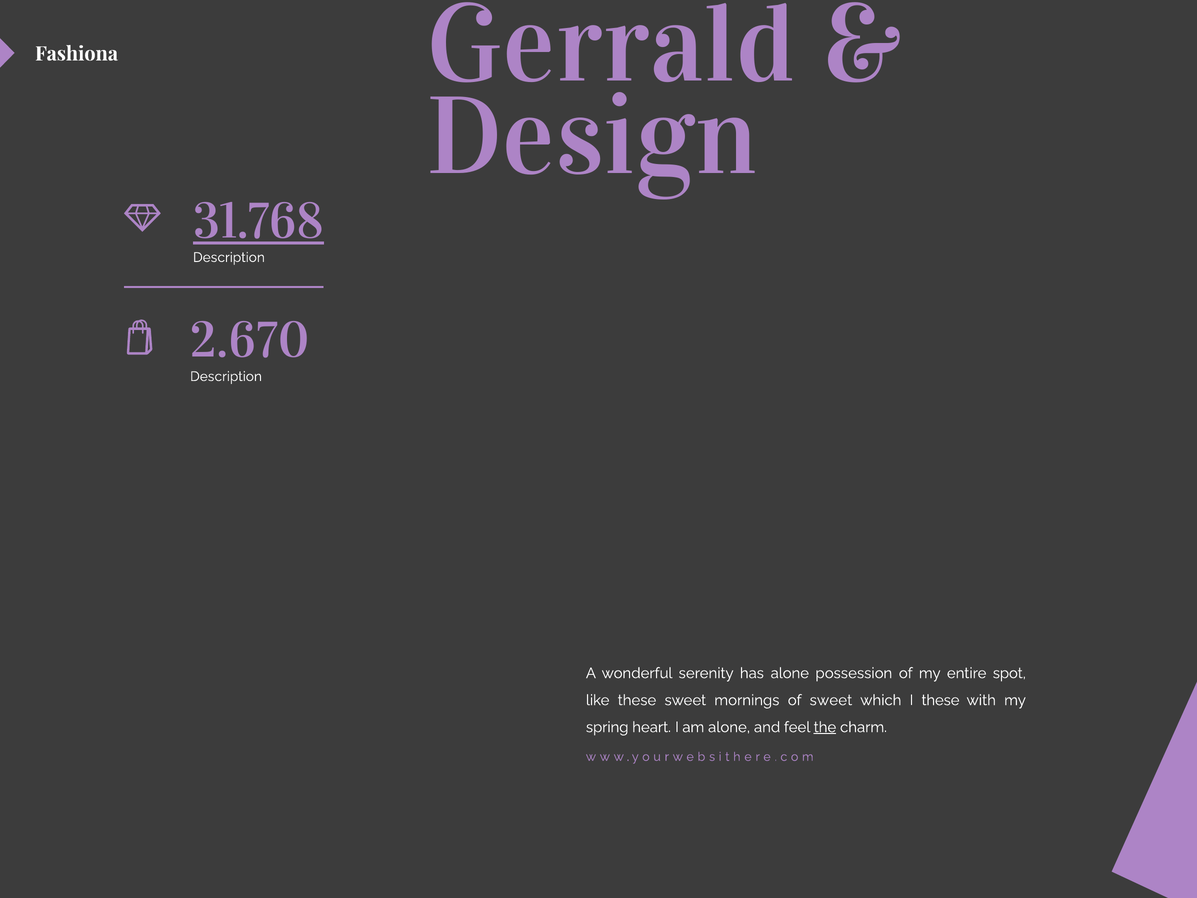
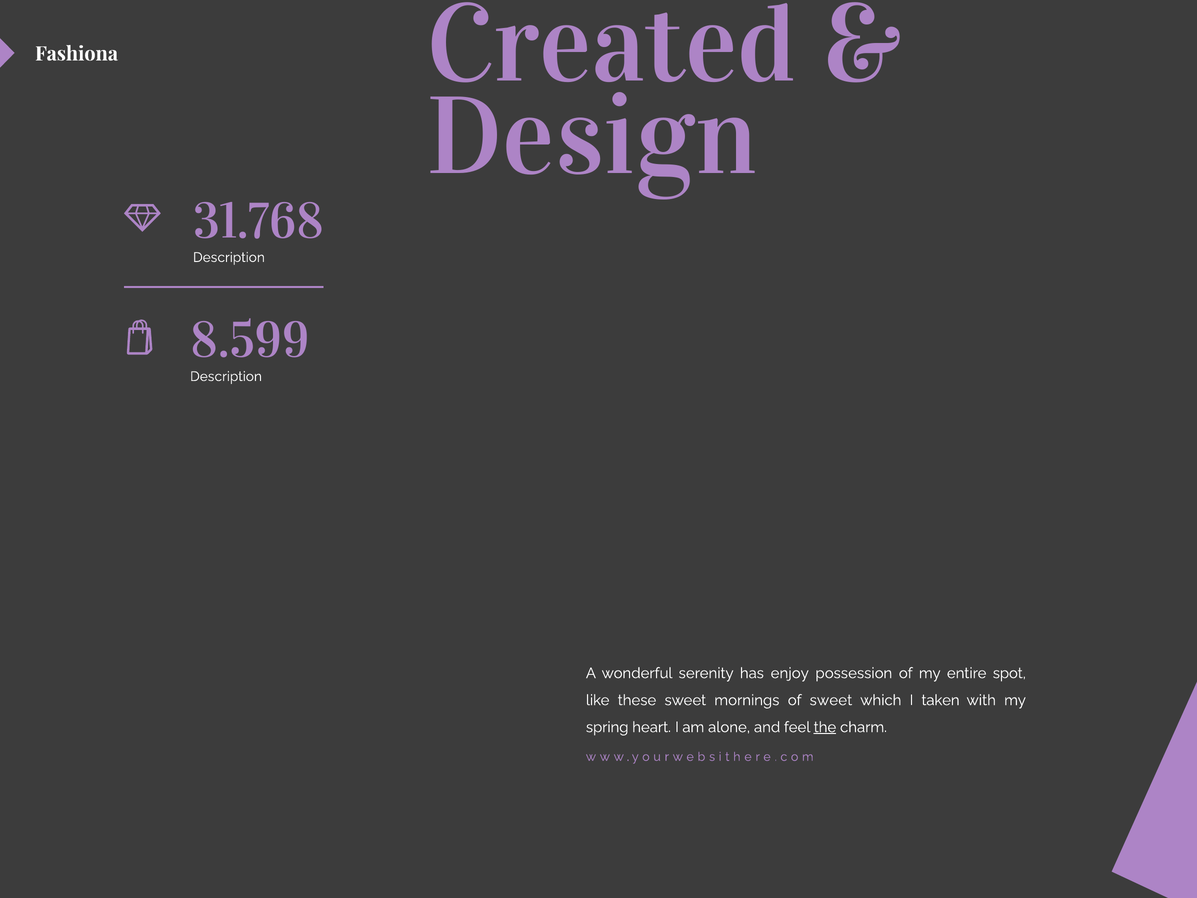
Gerrald: Gerrald -> Created
31.768 underline: present -> none
2.670: 2.670 -> 8.599
has alone: alone -> enjoy
I these: these -> taken
